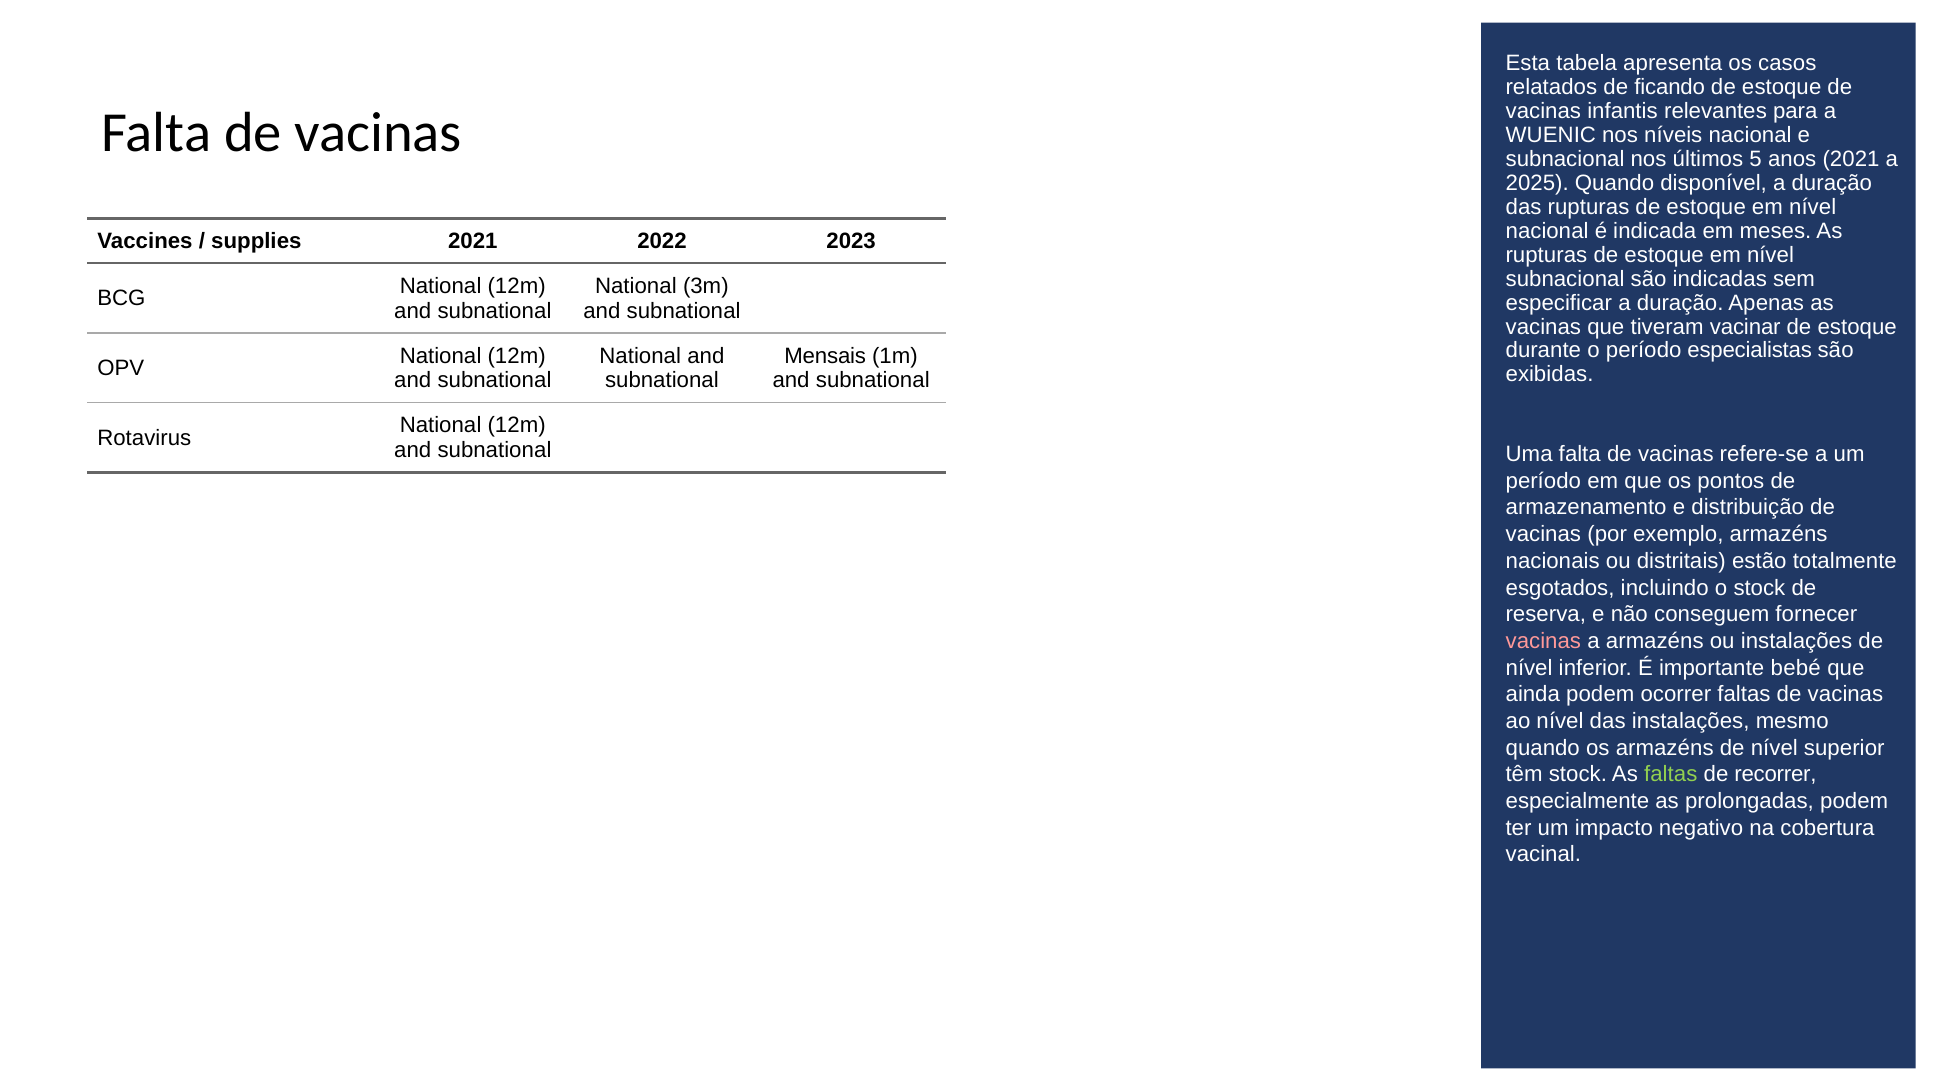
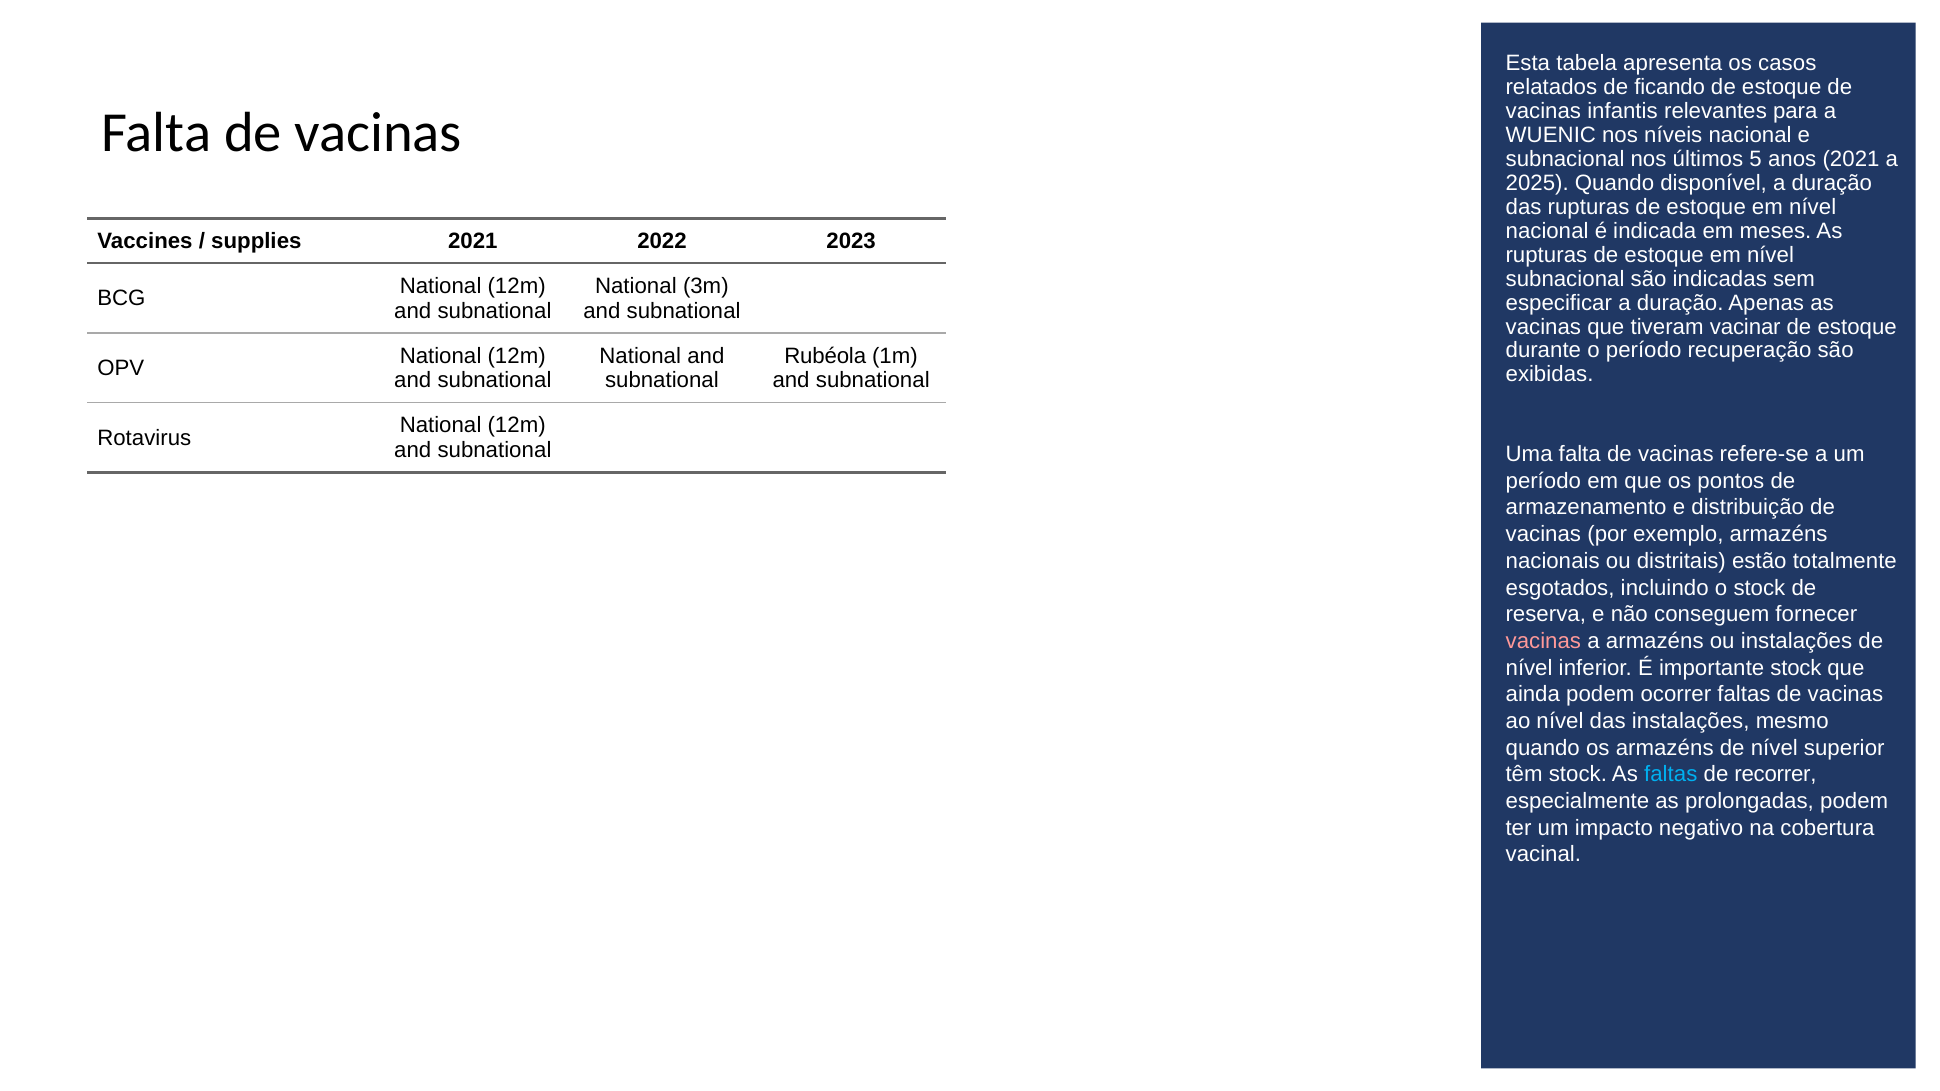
especialistas: especialistas -> recuperação
Mensais: Mensais -> Rubéola
importante bebé: bebé -> stock
faltas at (1671, 775) colour: light green -> light blue
